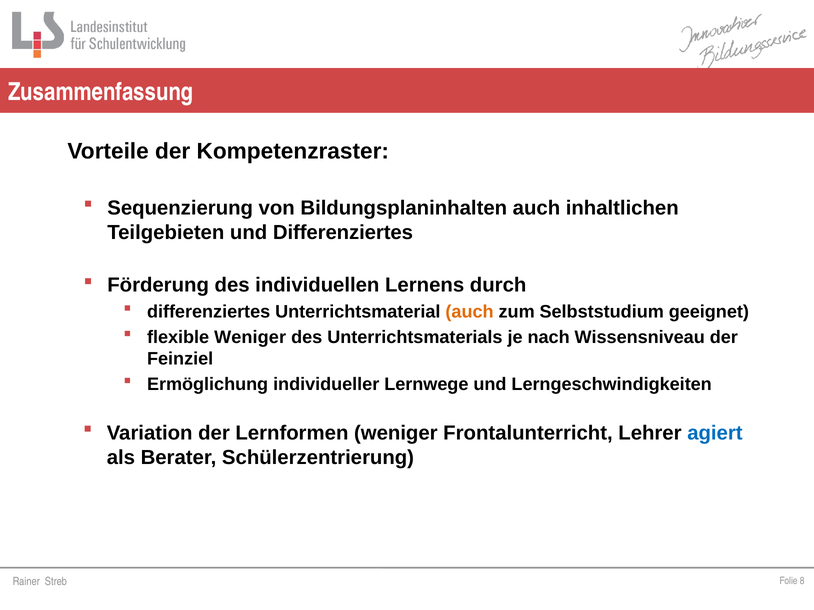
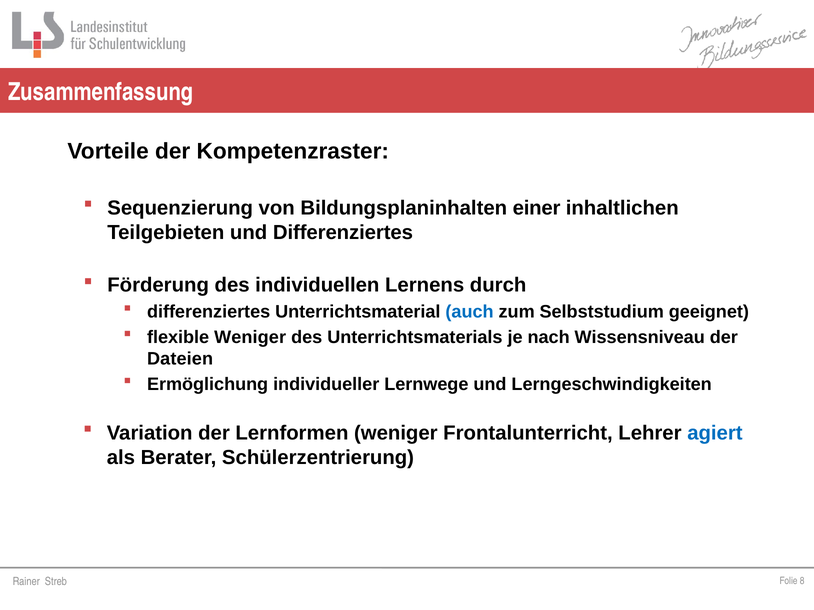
Bildungsplaninhalten auch: auch -> einer
auch at (470, 312) colour: orange -> blue
Feinziel: Feinziel -> Dateien
